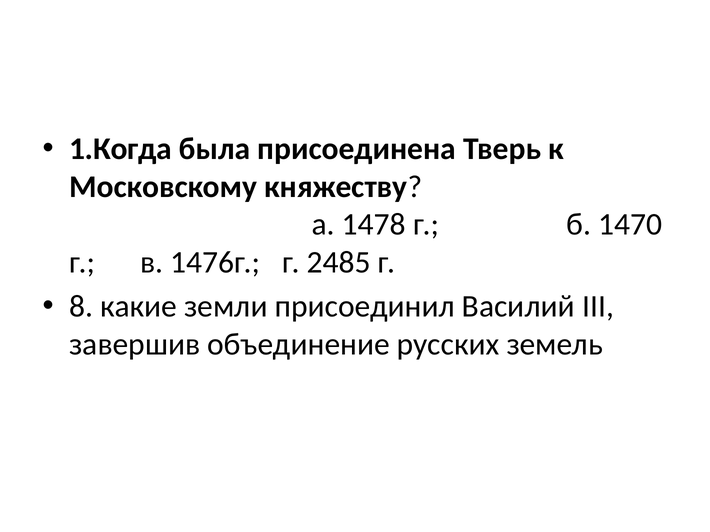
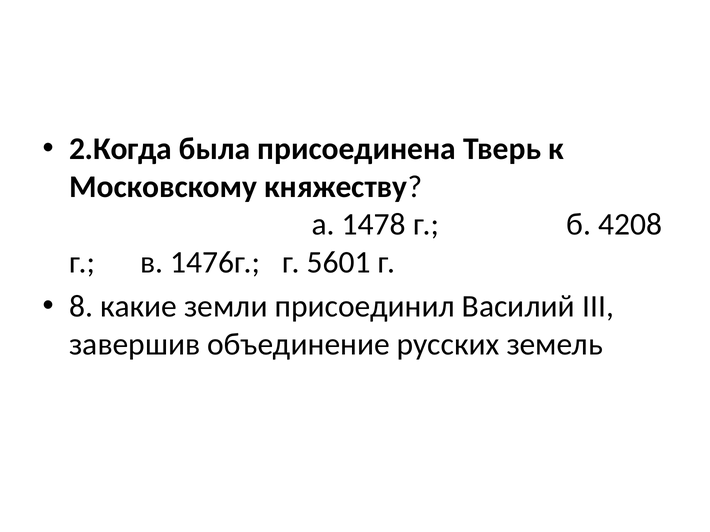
1.Когда: 1.Когда -> 2.Когда
1470: 1470 -> 4208
2485: 2485 -> 5601
